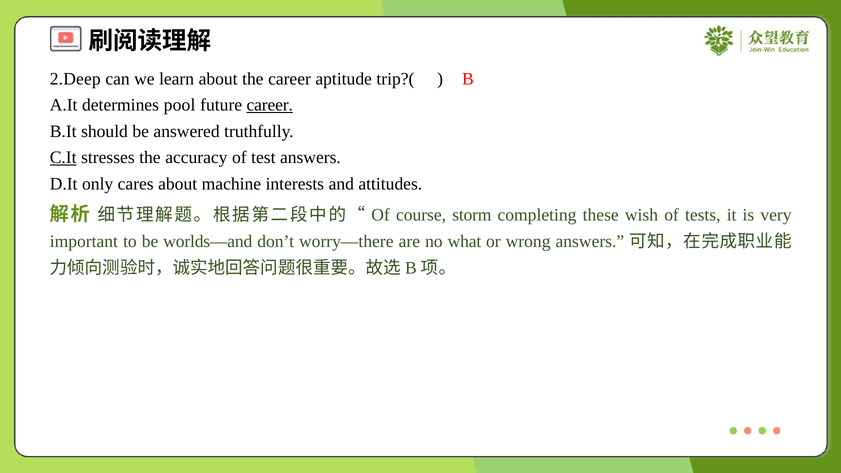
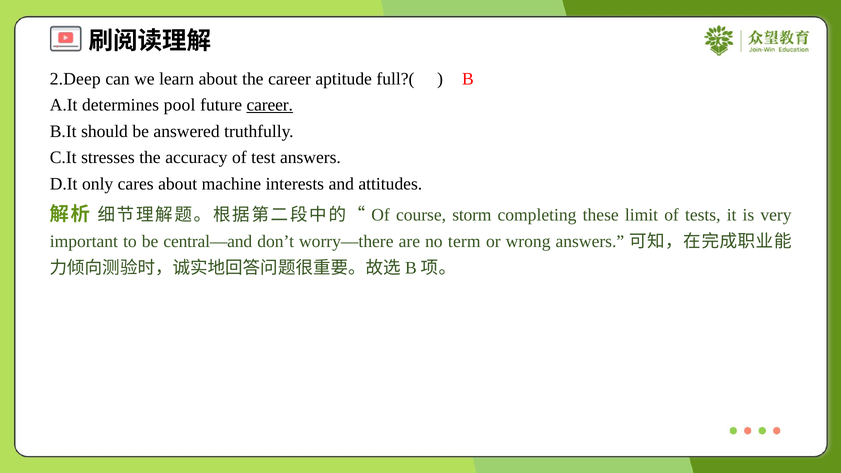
trip?(: trip?( -> full?(
C.It underline: present -> none
wish: wish -> limit
worlds—and: worlds—and -> central—and
what: what -> term
